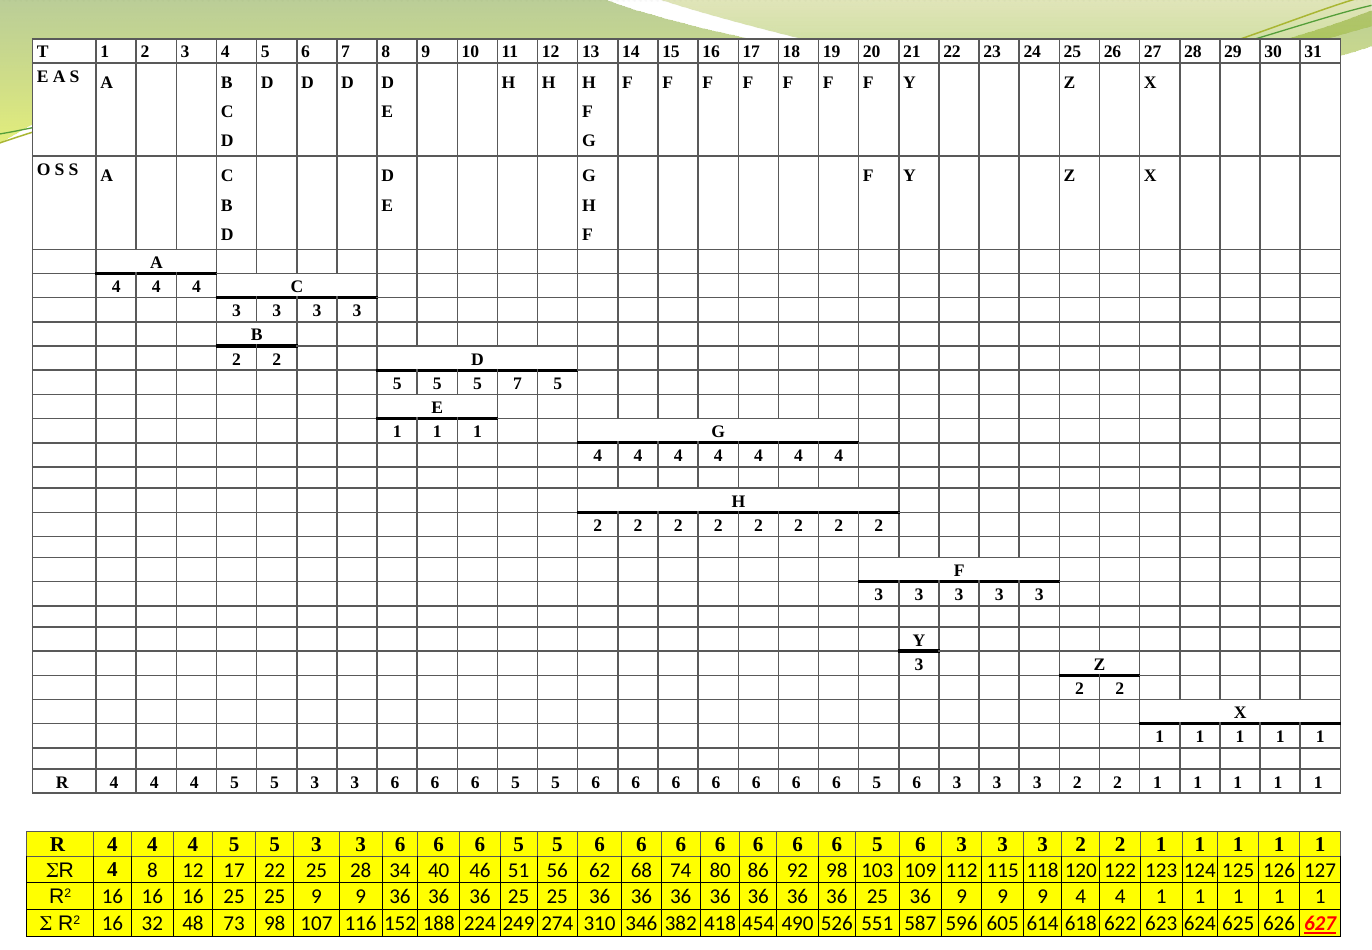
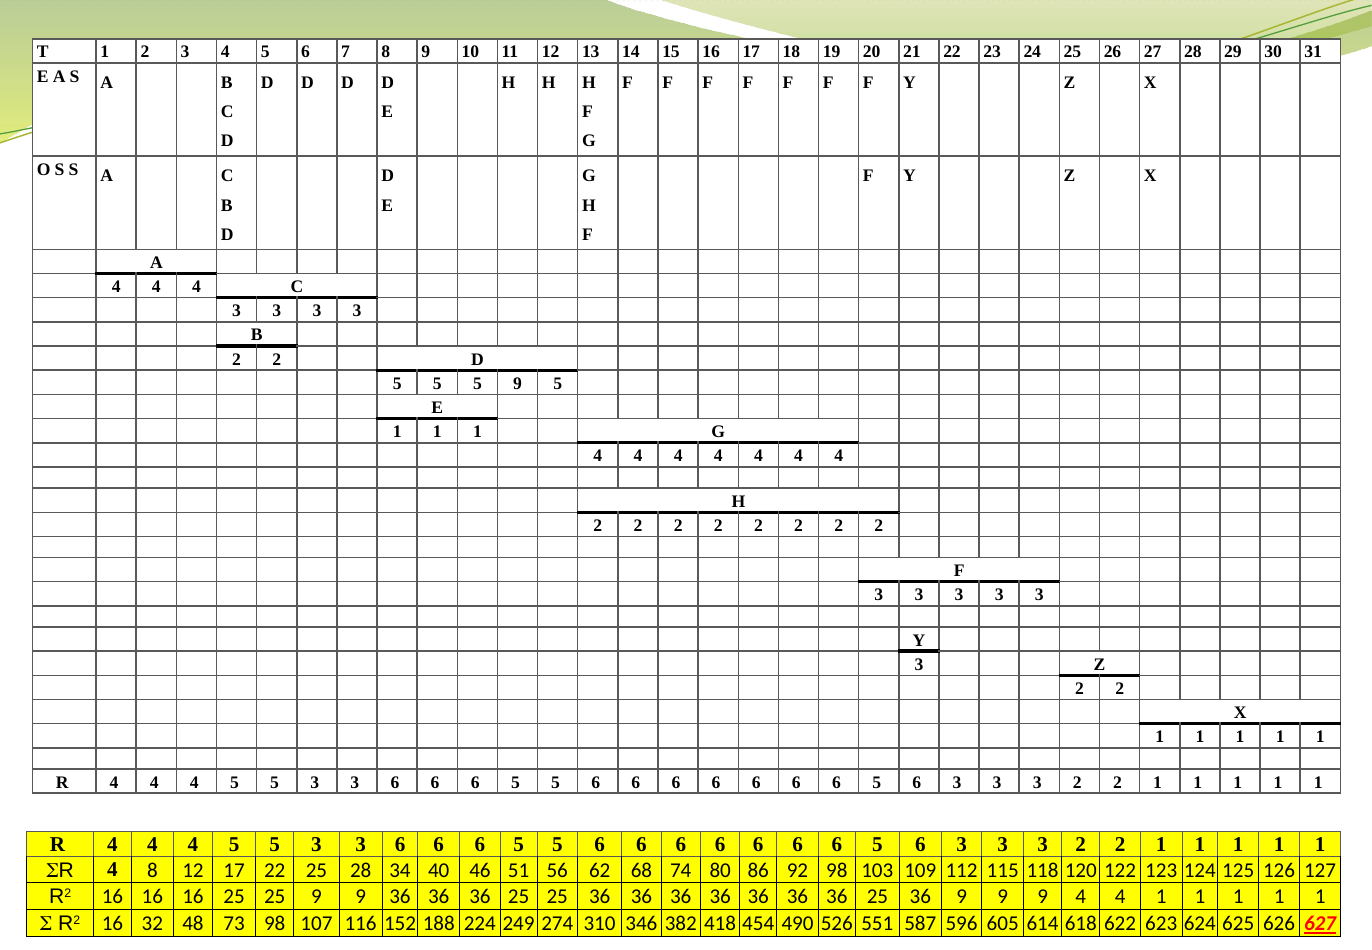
5 7: 7 -> 9
